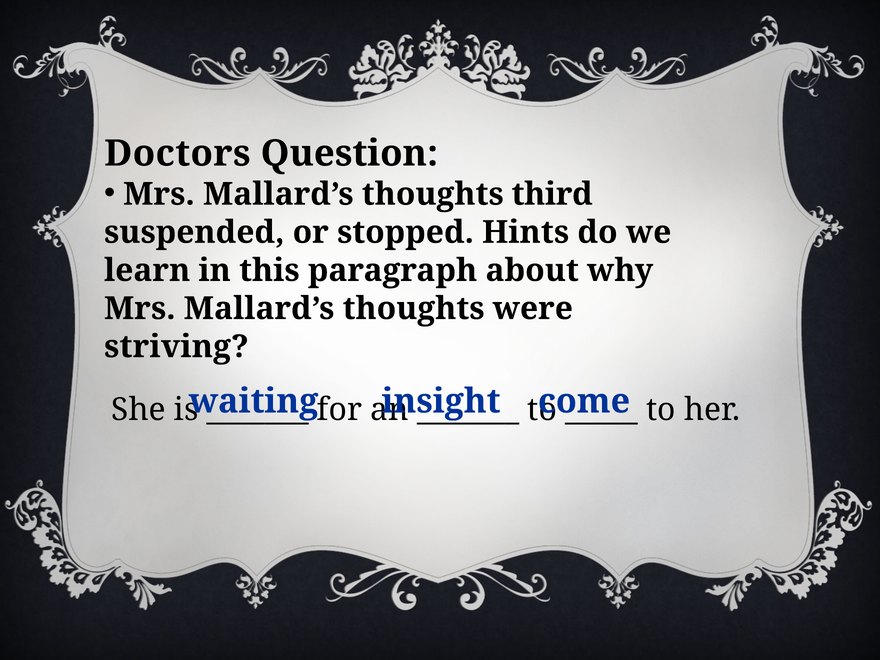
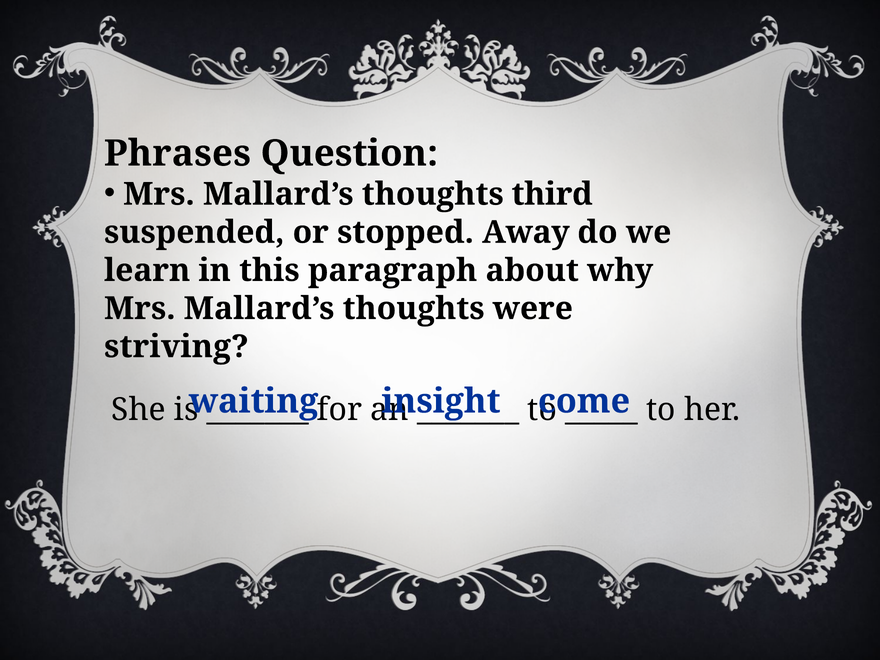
Doctors: Doctors -> Phrases
Hints: Hints -> Away
